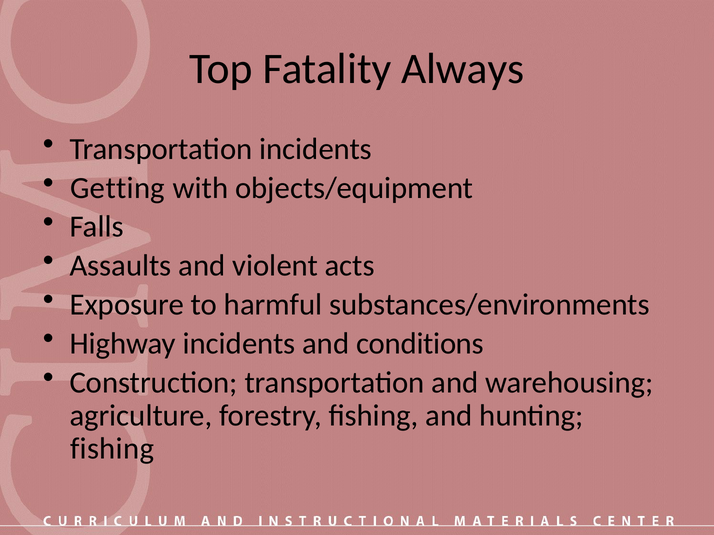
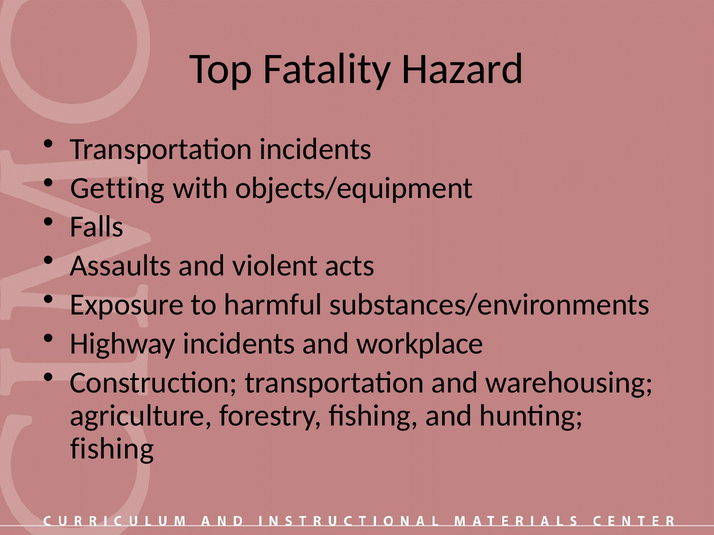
Always: Always -> Hazard
conditions: conditions -> workplace
